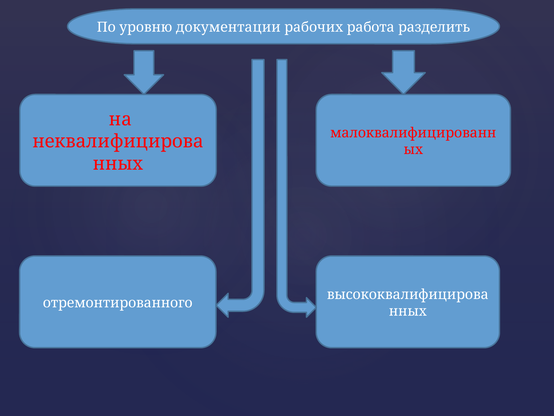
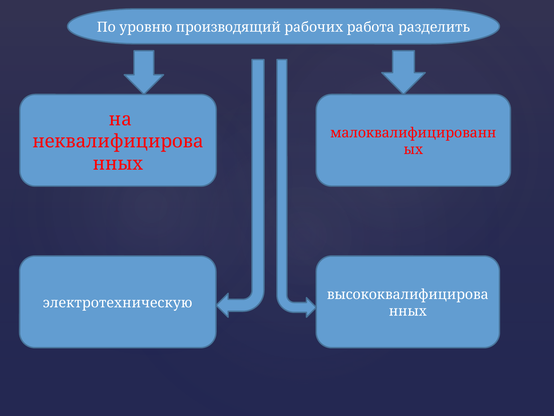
документации: документации -> производящий
отремонтированного: отремонтированного -> электротехническую
